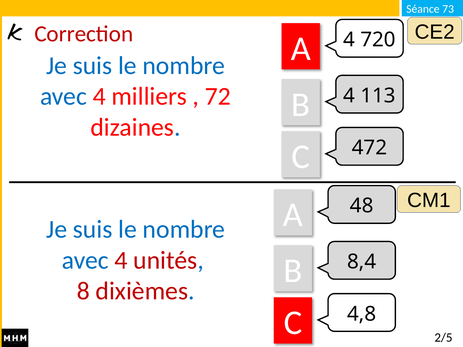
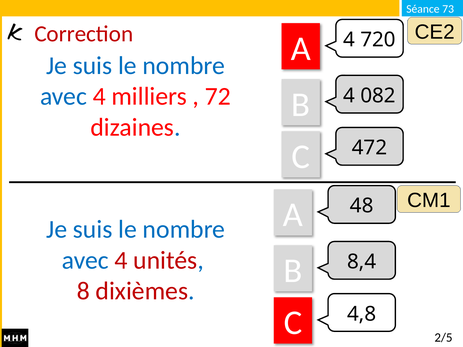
113: 113 -> 082
